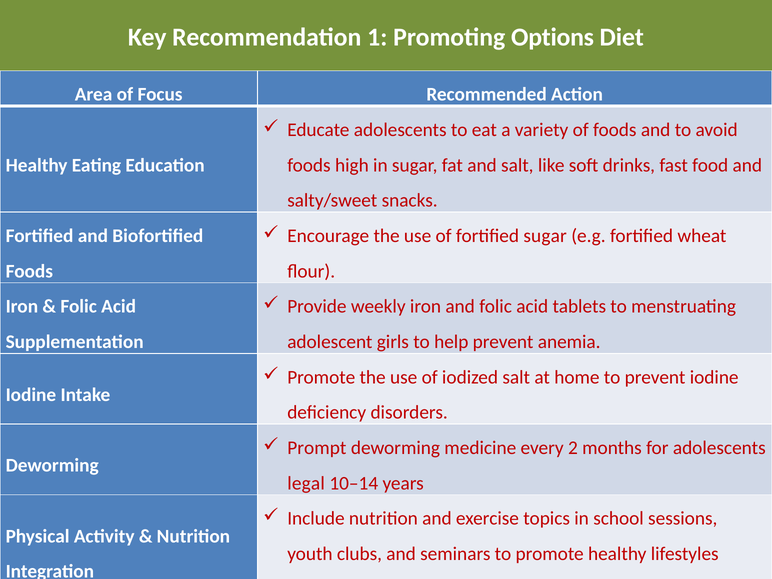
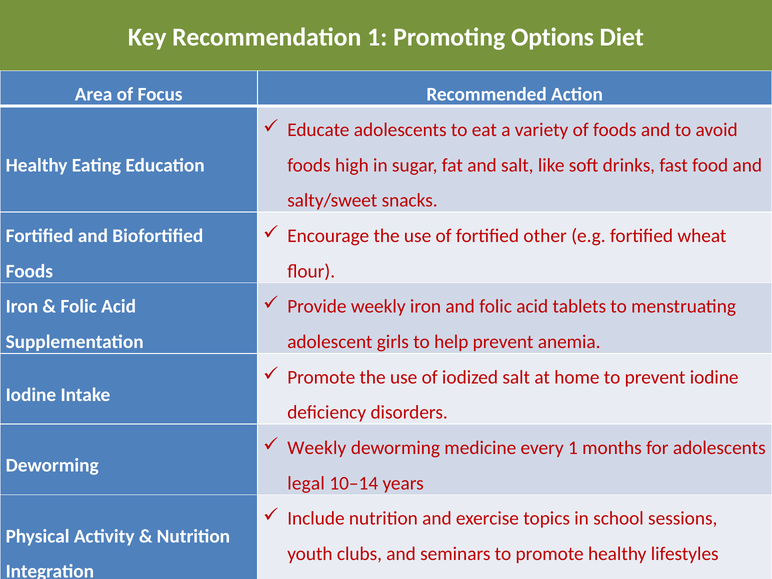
fortified sugar: sugar -> other
Prompt at (317, 448): Prompt -> Weekly
every 2: 2 -> 1
